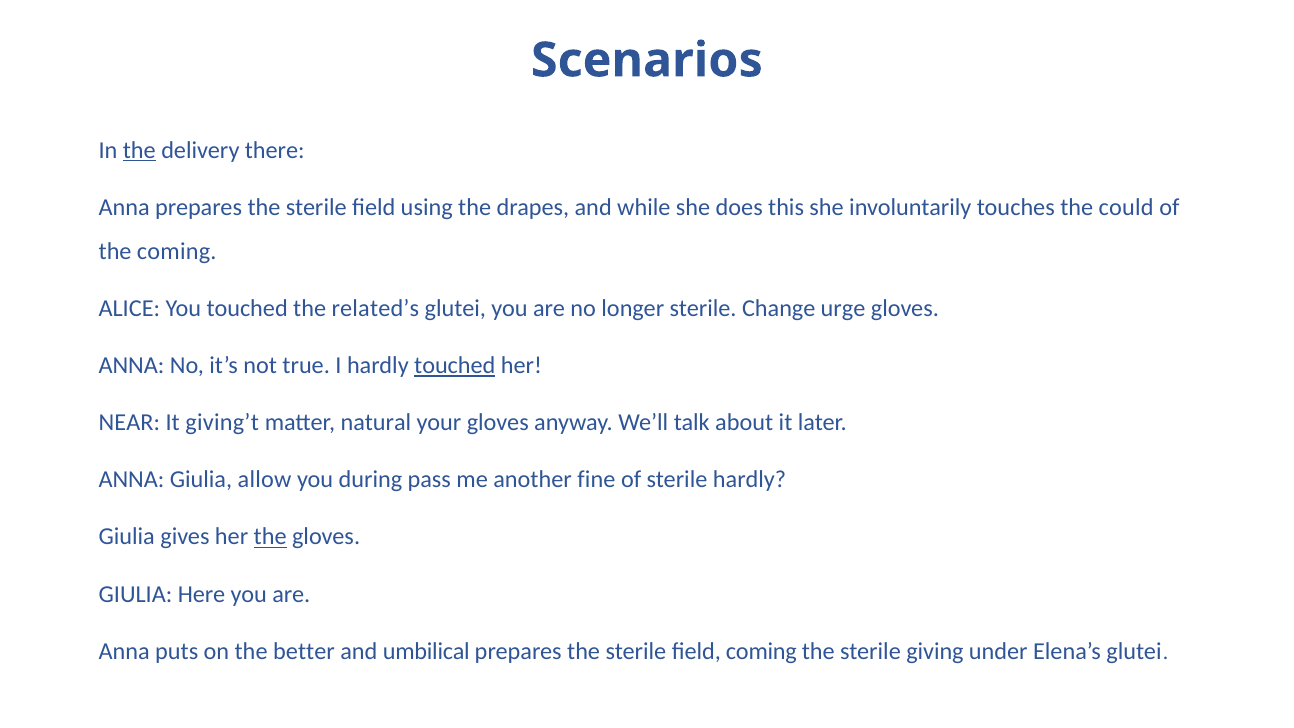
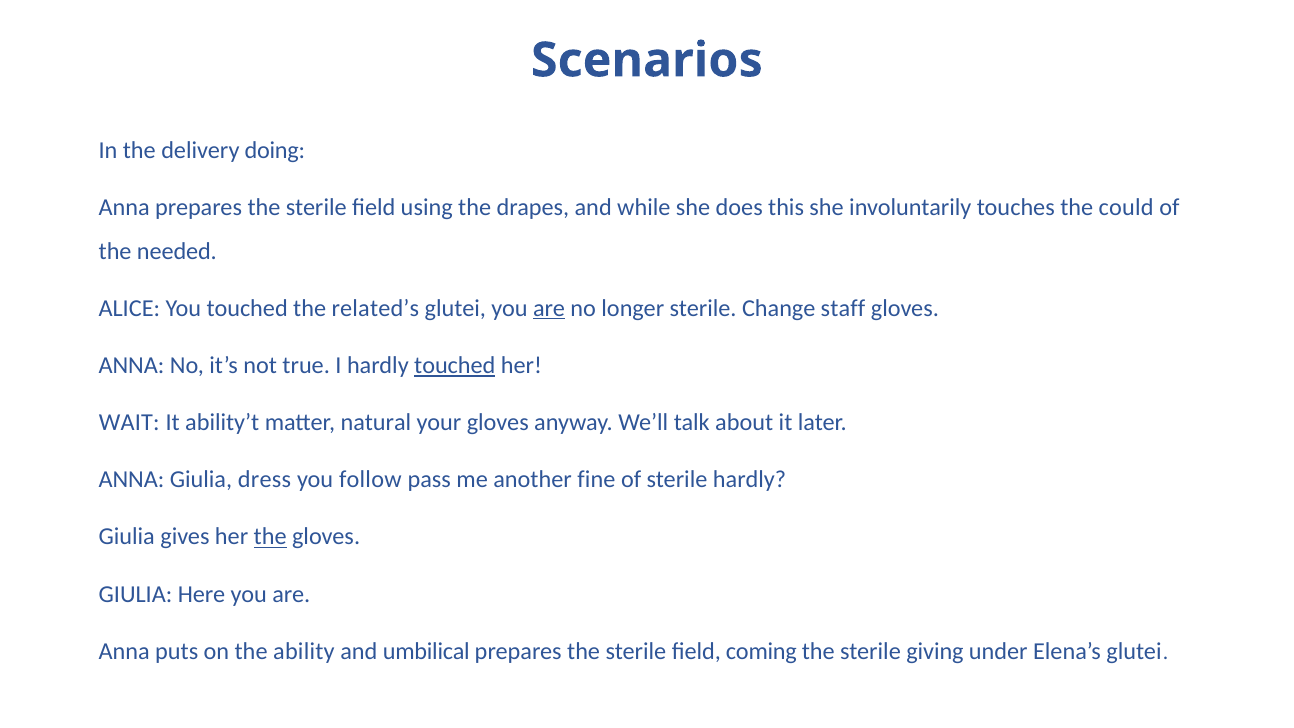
the at (139, 150) underline: present -> none
there: there -> doing
the coming: coming -> needed
are at (549, 308) underline: none -> present
urge: urge -> staff
NEAR: NEAR -> WAIT
giving’t: giving’t -> ability’t
allow: allow -> dress
during: during -> follow
better: better -> ability
